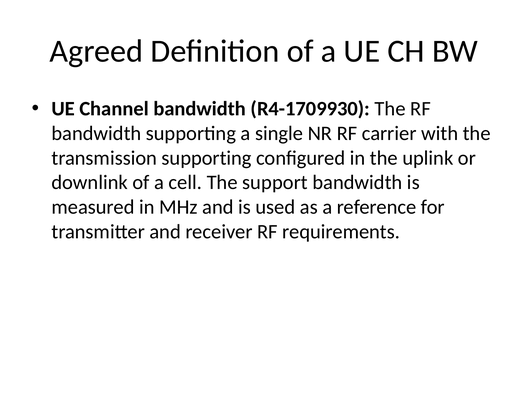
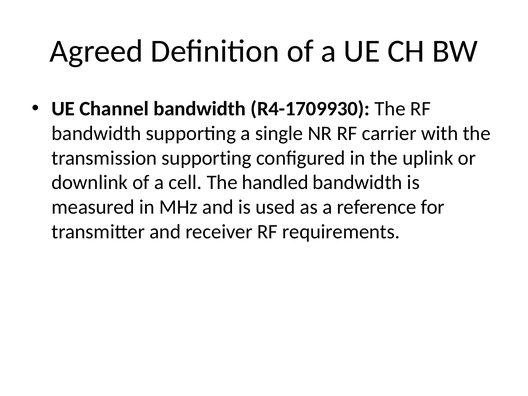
support: support -> handled
